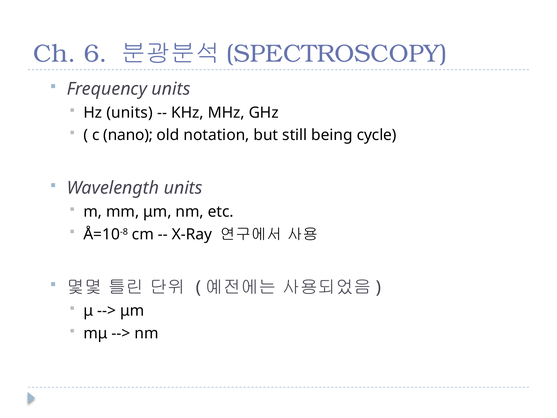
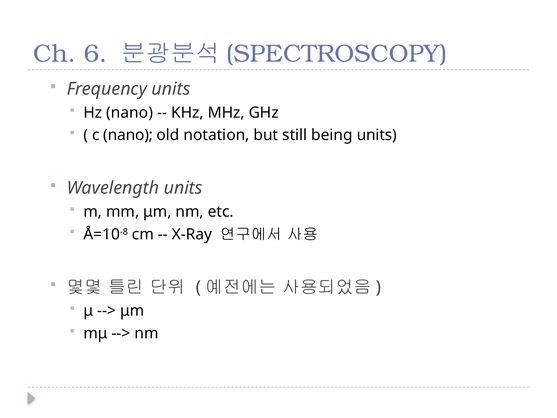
Hz units: units -> nano
being cycle: cycle -> units
